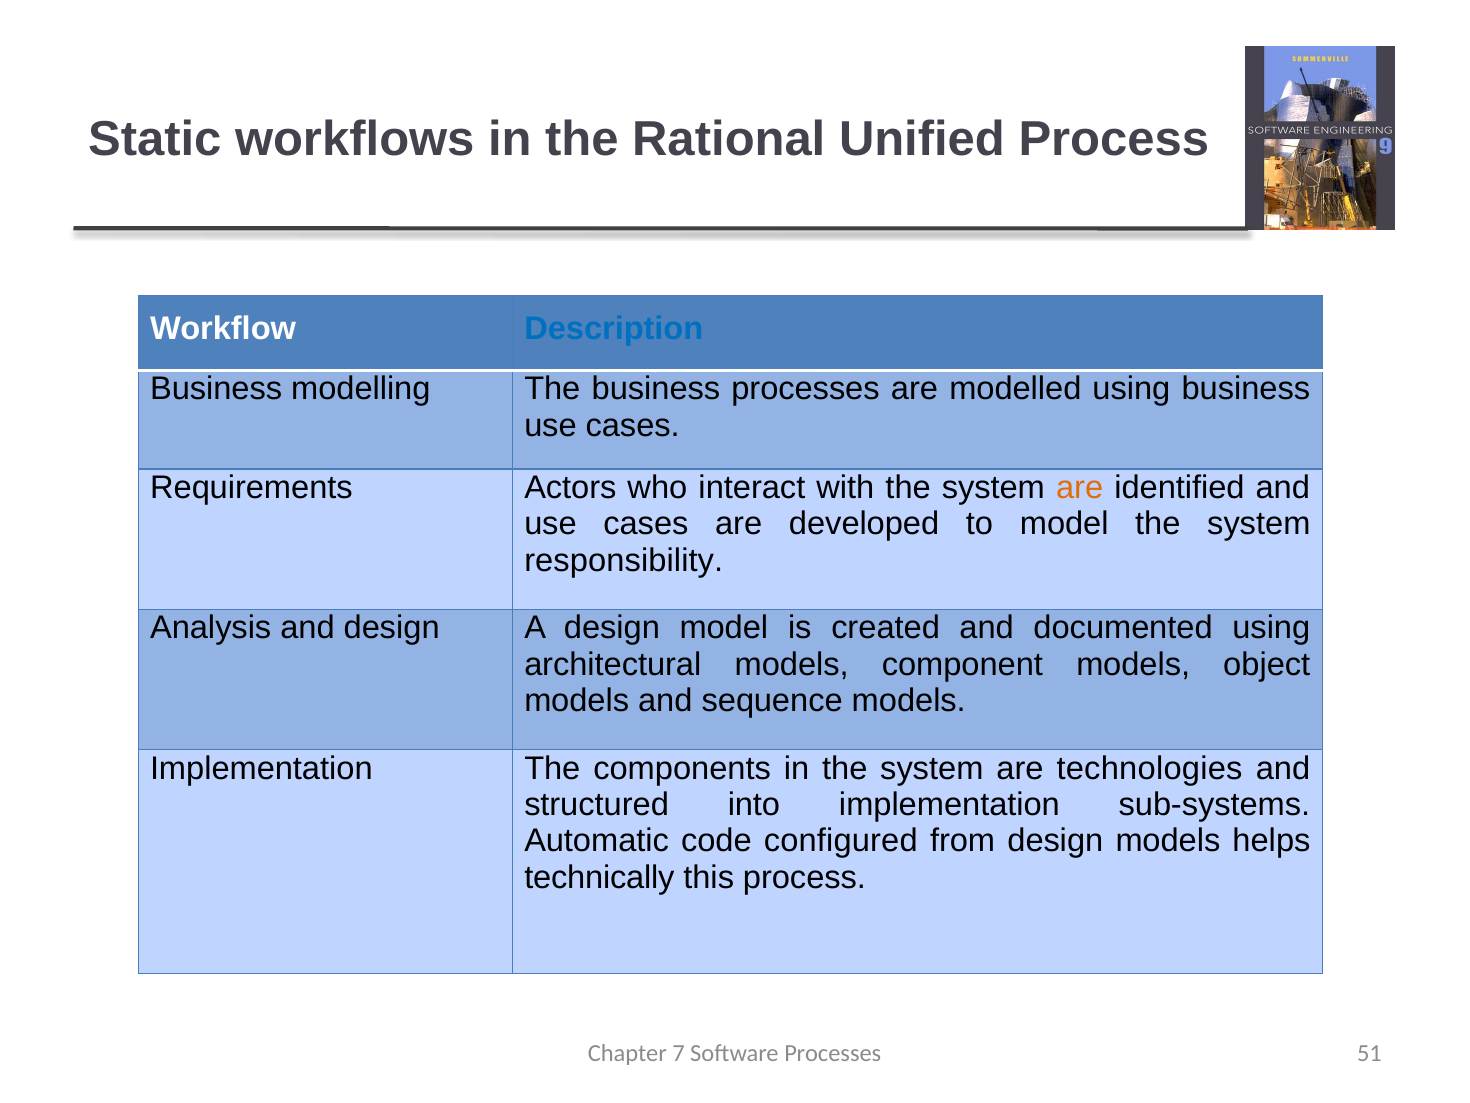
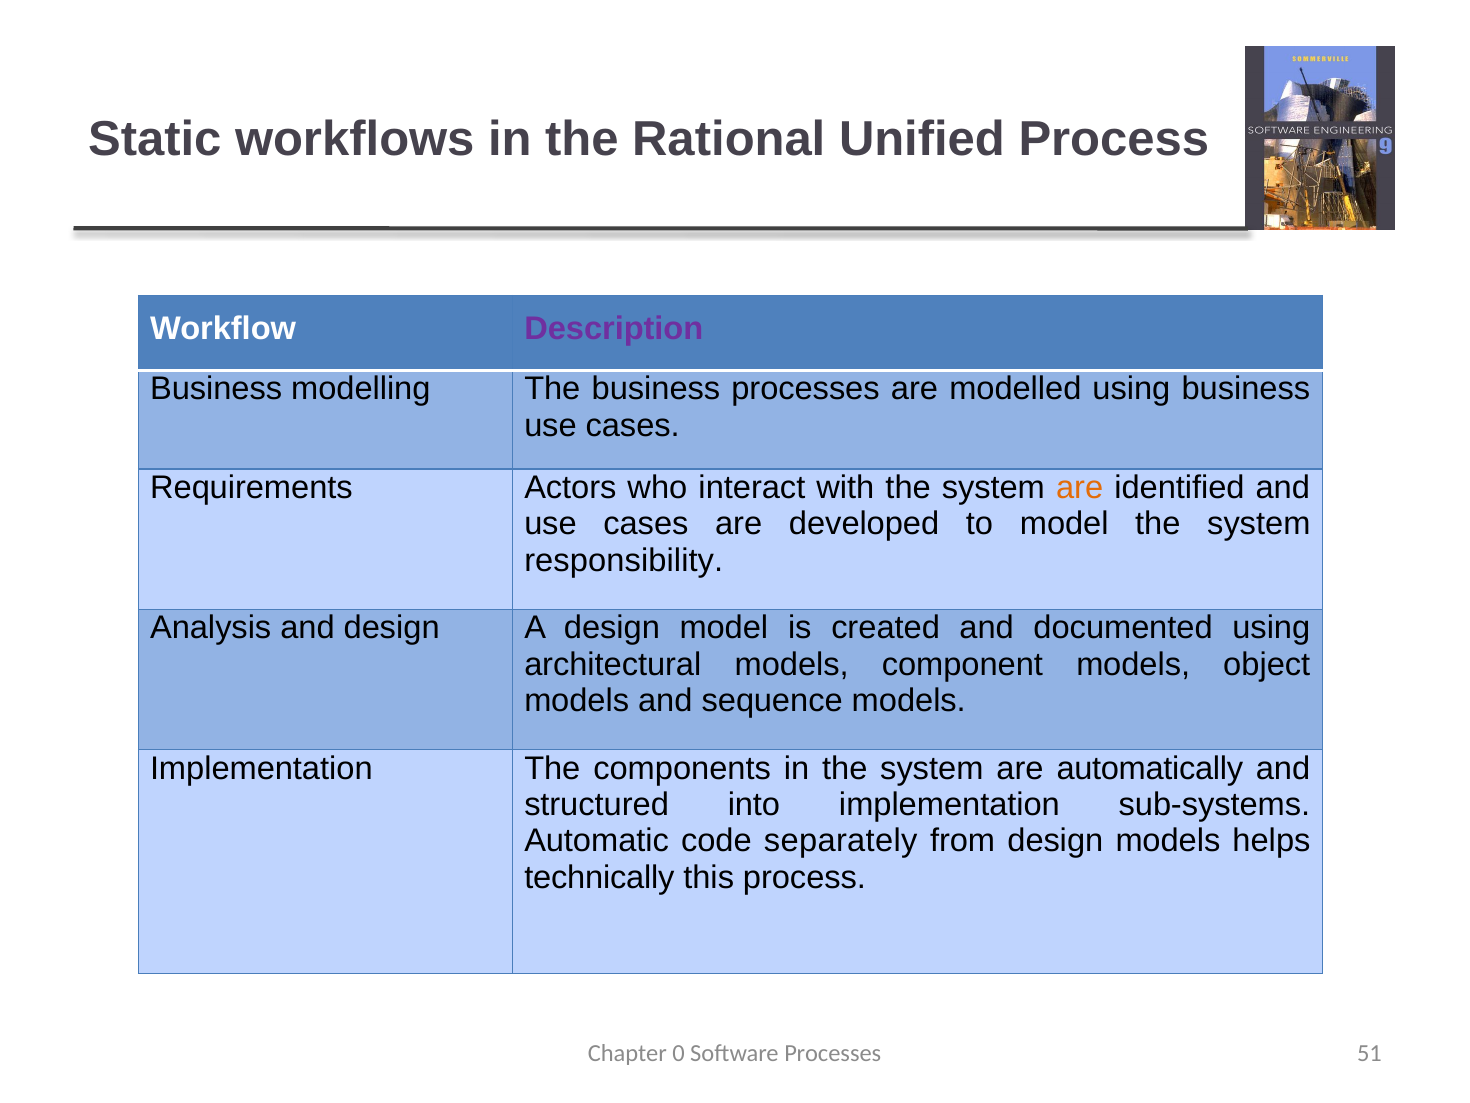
Description colour: blue -> purple
technologies: technologies -> automatically
configured: configured -> separately
7: 7 -> 0
